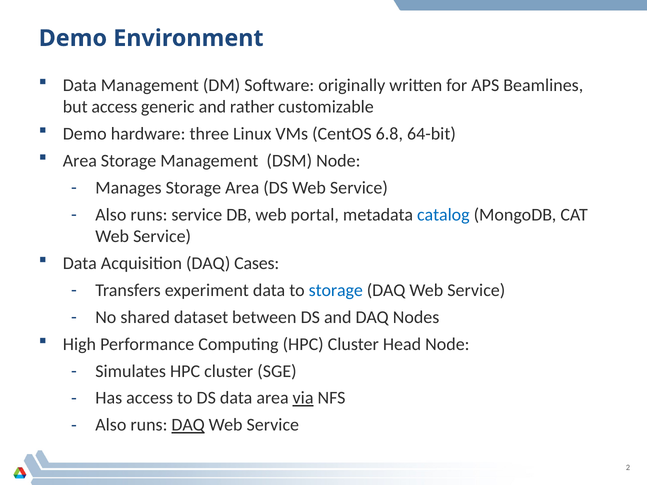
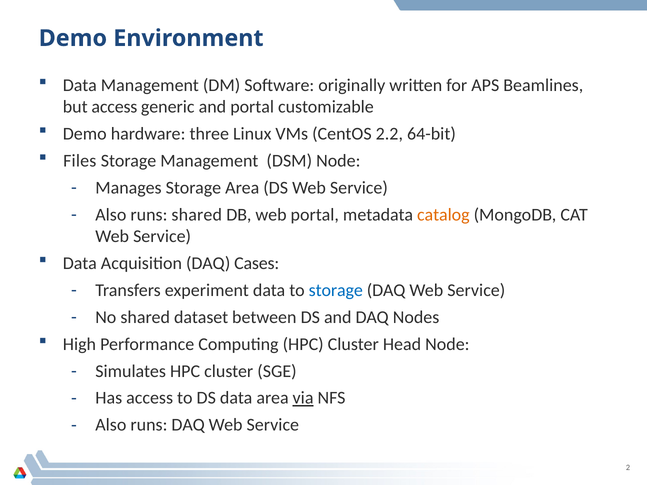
and rather: rather -> portal
6.8: 6.8 -> 2.2
Area at (80, 161): Area -> Files
runs service: service -> shared
catalog colour: blue -> orange
DAQ at (188, 425) underline: present -> none
